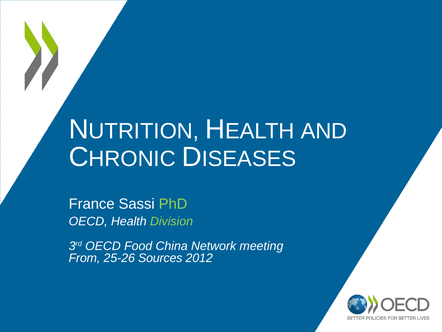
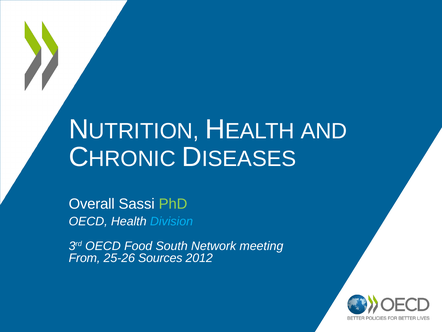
France: France -> Overall
Division colour: light green -> light blue
China: China -> South
